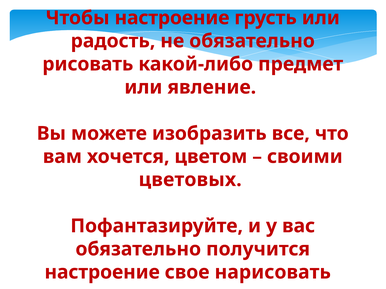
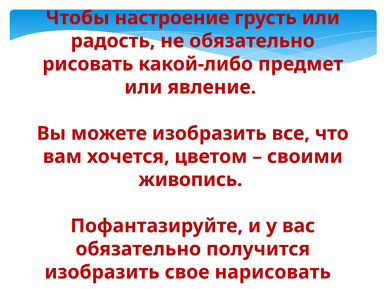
цветовых: цветовых -> живопись
настроение at (102, 273): настроение -> изобразить
